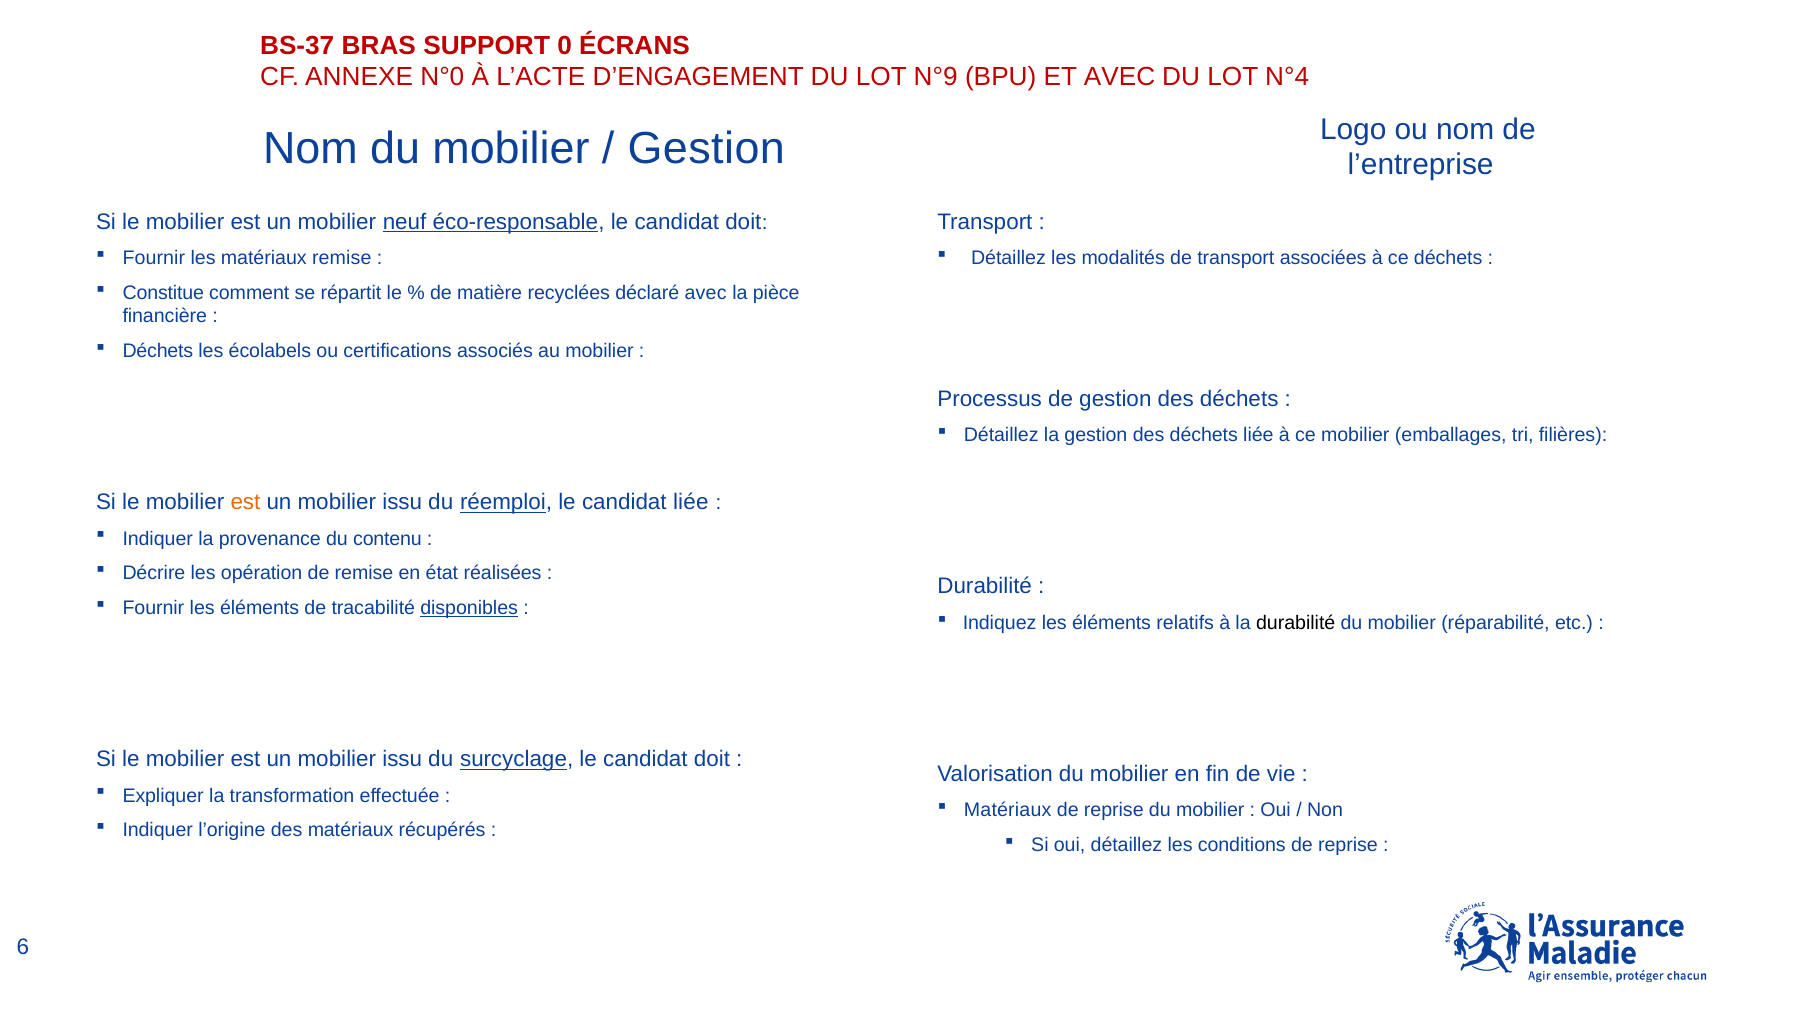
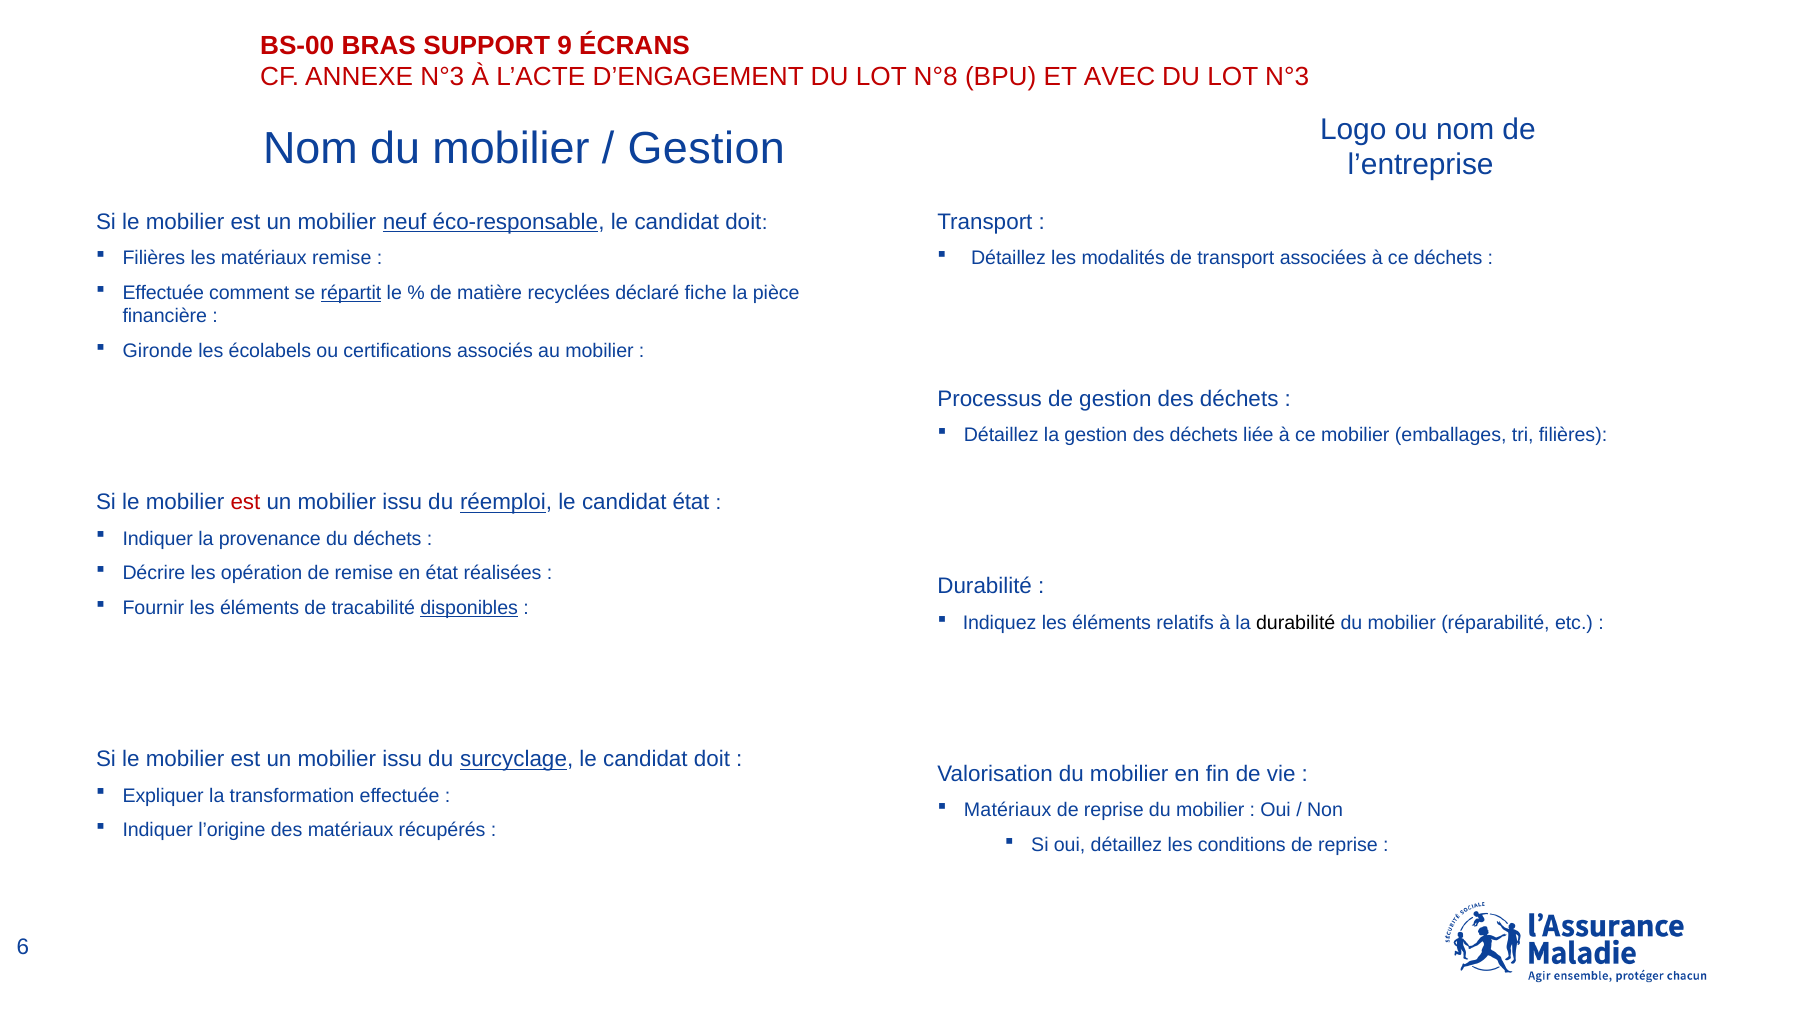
BS-37: BS-37 -> BS-00
0: 0 -> 9
ANNEXE N°0: N°0 -> N°3
N°9: N°9 -> N°8
LOT N°4: N°4 -> N°3
Fournir at (154, 258): Fournir -> Filières
Constitue at (163, 293): Constitue -> Effectuée
répartit underline: none -> present
déclaré avec: avec -> fiche
Déchets at (158, 351): Déchets -> Gironde
est at (245, 502) colour: orange -> red
candidat liée: liée -> état
du contenu: contenu -> déchets
